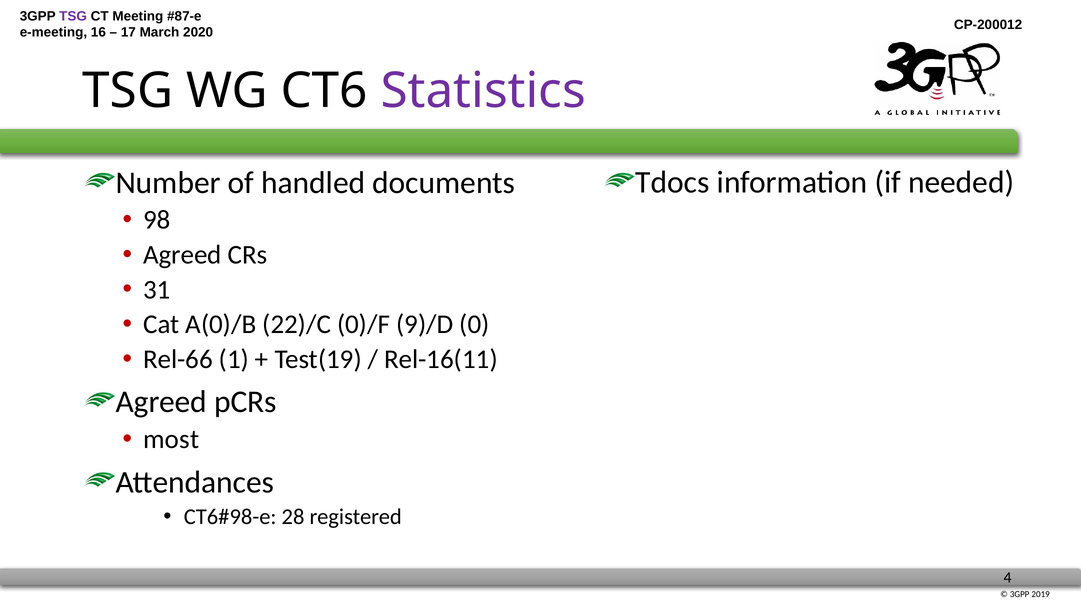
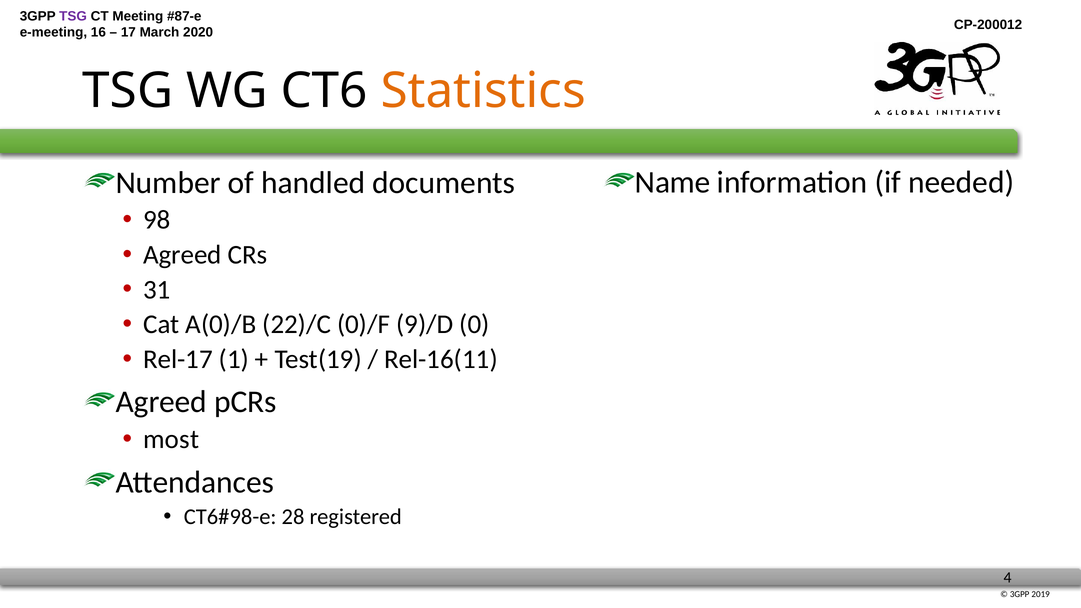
Statistics colour: purple -> orange
Tdocs: Tdocs -> Name
Rel-66: Rel-66 -> Rel-17
